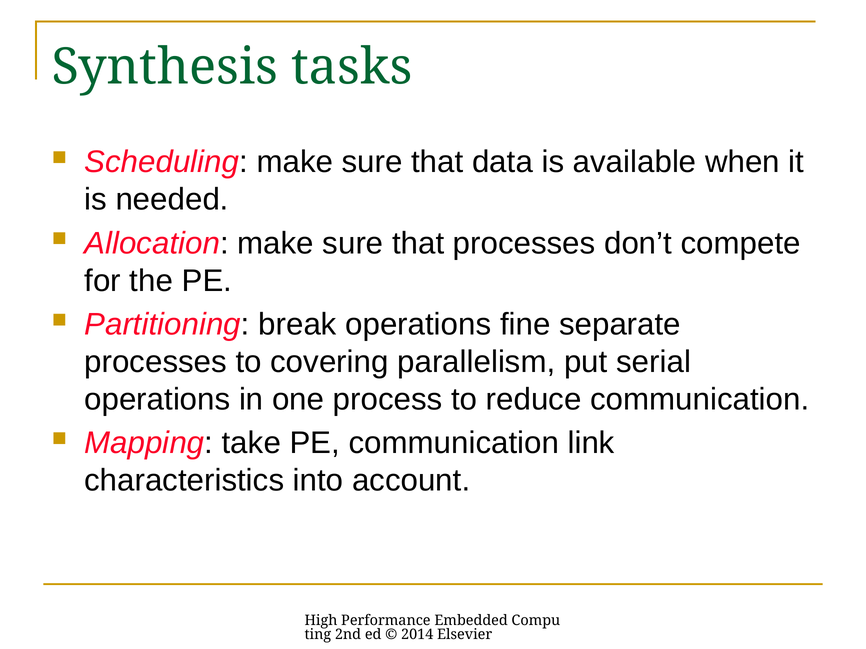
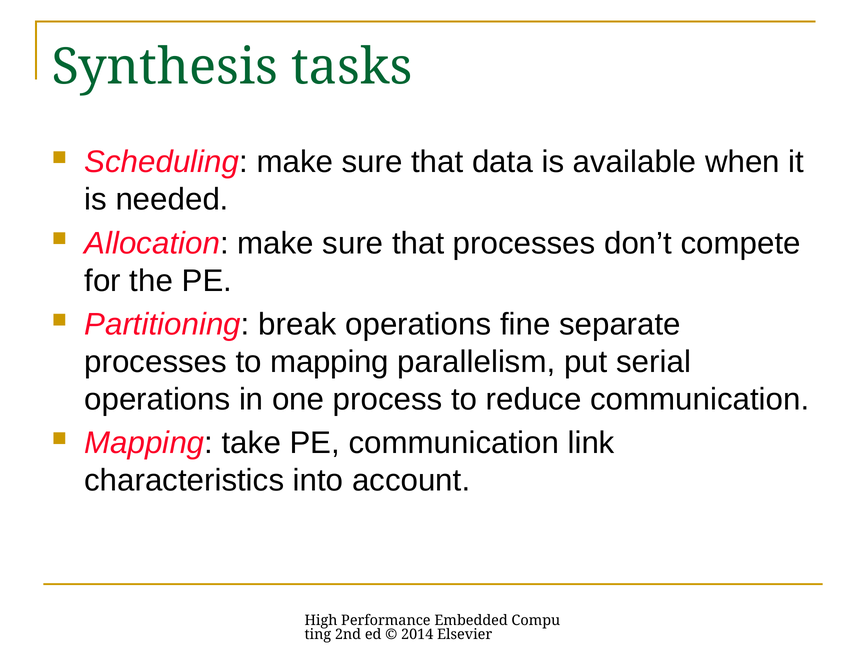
to covering: covering -> mapping
